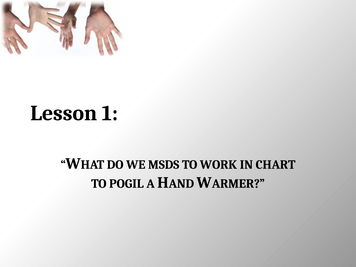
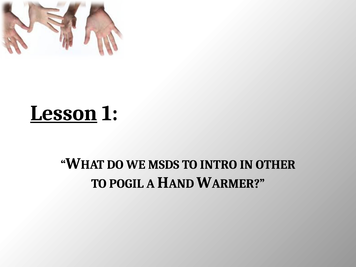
Lesson underline: none -> present
WORK: WORK -> INTRO
CHART: CHART -> OTHER
